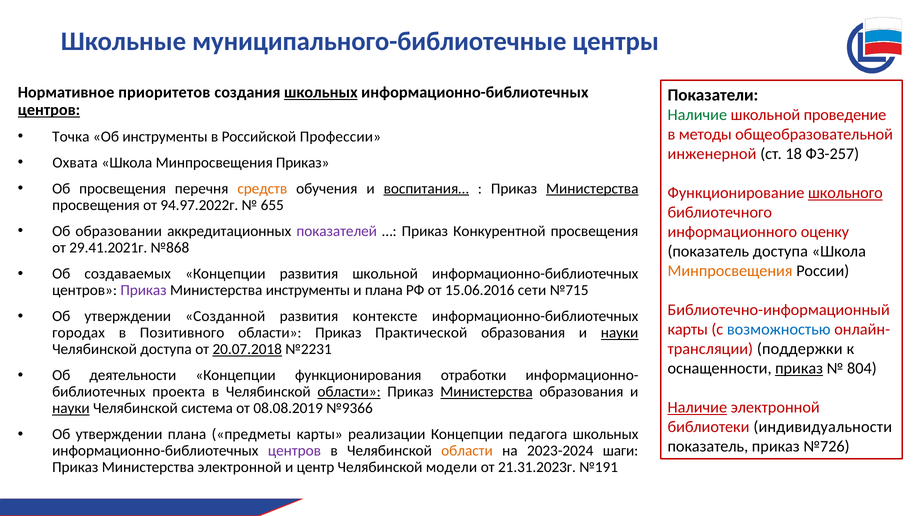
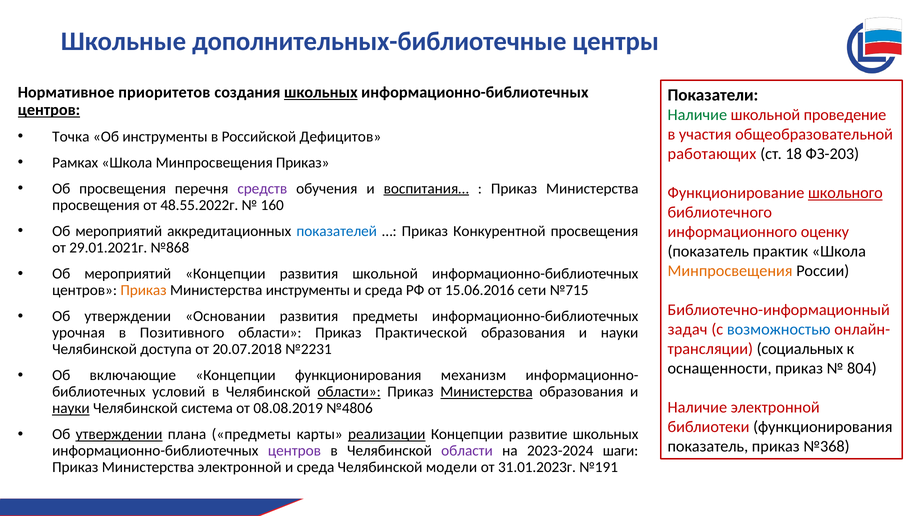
муниципального-библиотечные: муниципального-библиотечные -> дополнительных-библиотечные
методы: методы -> участия
Профессии: Профессии -> Дефицитов
инженерной: инженерной -> работающих
ФЗ-257: ФЗ-257 -> ФЗ-203
Охвата: Охвата -> Рамках
средств colour: orange -> purple
Министерства at (592, 189) underline: present -> none
94.97.2022г: 94.97.2022г -> 48.55.2022г
655: 655 -> 160
образовании at (119, 231): образовании -> мероприятий
показателей colour: purple -> blue
29.41.2021г: 29.41.2021г -> 29.01.2021г
показатель доступа: доступа -> практик
создаваемых at (128, 274): создаваемых -> мероприятий
Приказ at (144, 290) colour: purple -> orange
плана at (384, 290): плана -> среда
Созданной: Созданной -> Основании
развития контексте: контексте -> предметы
карты at (688, 329): карты -> задач
городах: городах -> урочная
науки at (620, 333) underline: present -> none
поддержки: поддержки -> социальных
20.07.2018 underline: present -> none
приказ at (799, 368) underline: present -> none
деятельности: деятельности -> включающие
отработки: отработки -> механизм
проекта: проекта -> условий
Наличие at (697, 407) underline: present -> none
№9366: №9366 -> №4806
библиотеки индивидуальности: индивидуальности -> функционирования
утверждении at (119, 434) underline: none -> present
реализации underline: none -> present
педагога: педагога -> развитие
№726: №726 -> №368
области at (467, 451) colour: orange -> purple
центр at (316, 467): центр -> среда
21.31.2023г: 21.31.2023г -> 31.01.2023г
